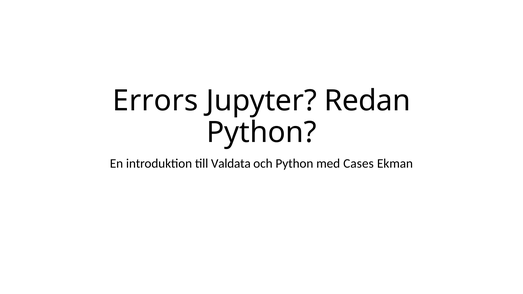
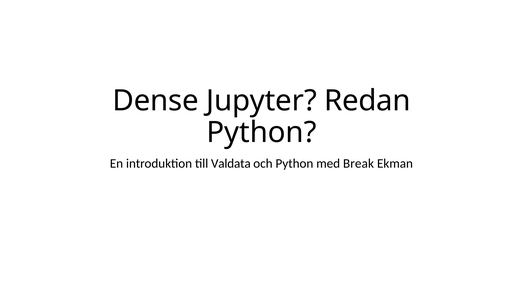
Errors: Errors -> Dense
Cases: Cases -> Break
